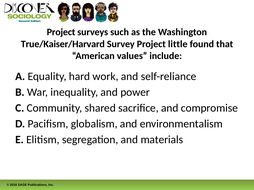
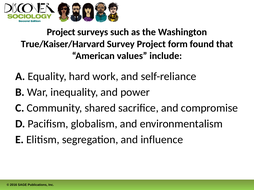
little: little -> form
materials: materials -> influence
